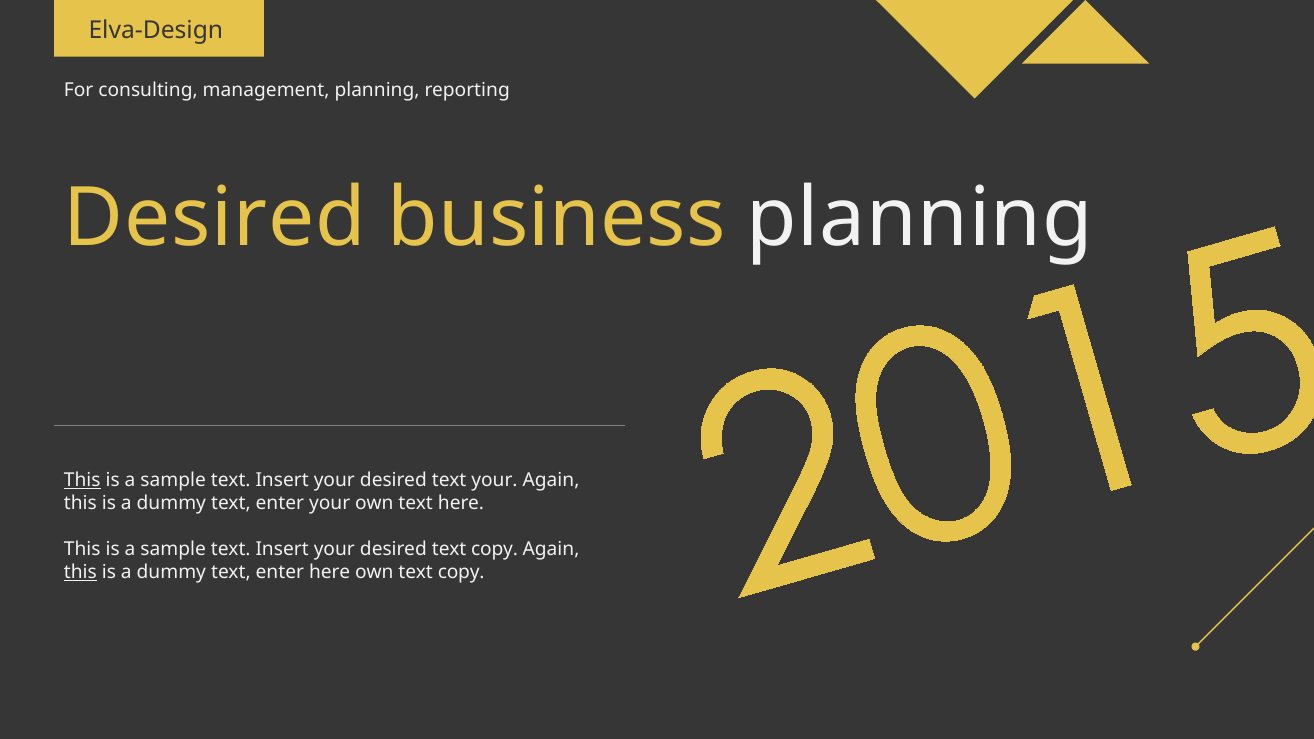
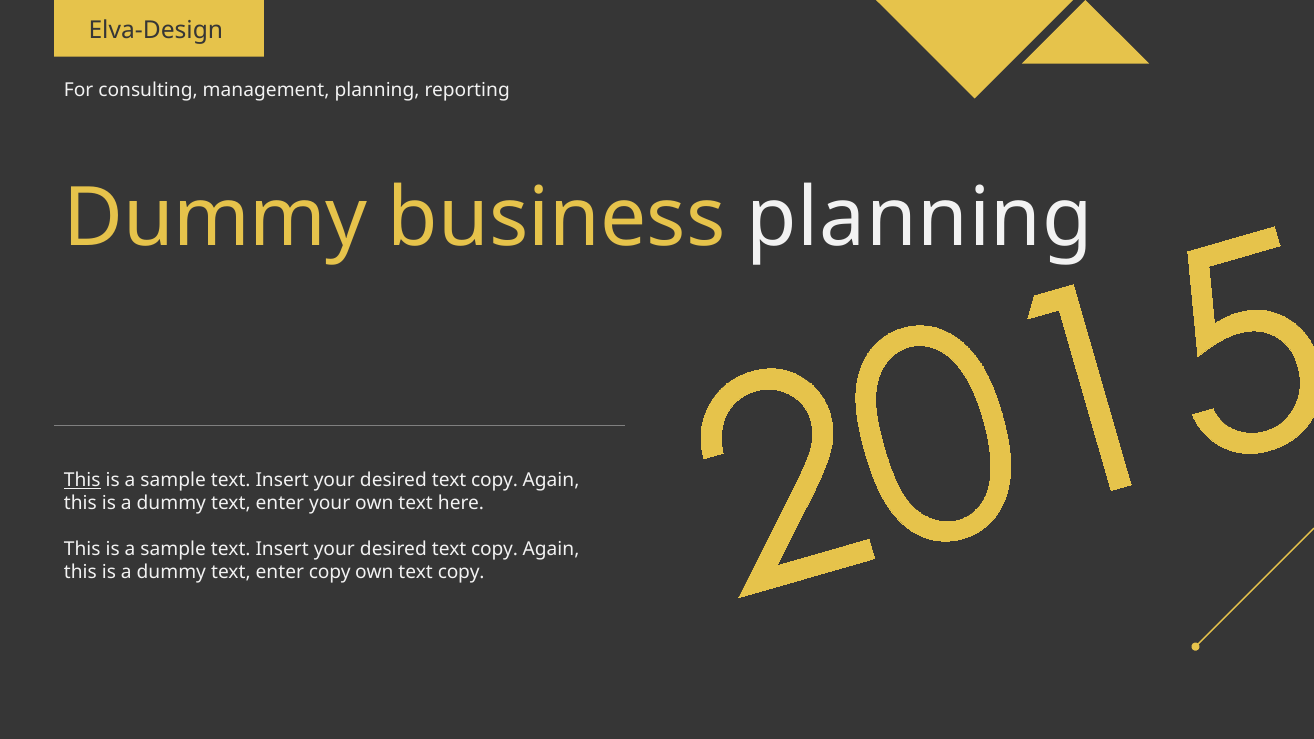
Desired at (215, 218): Desired -> Dummy
your at (494, 480): your -> copy
this at (80, 572) underline: present -> none
enter here: here -> copy
